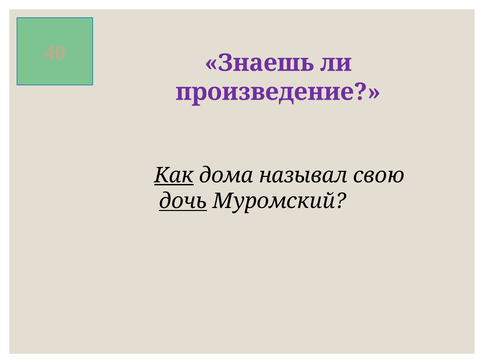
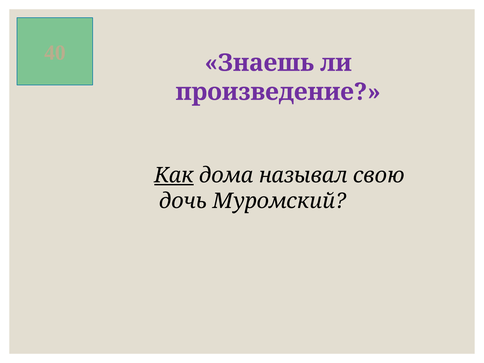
дочь underline: present -> none
